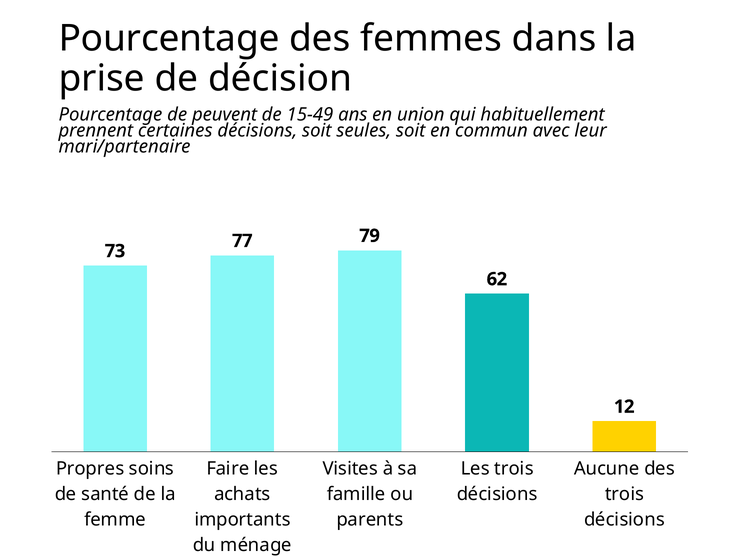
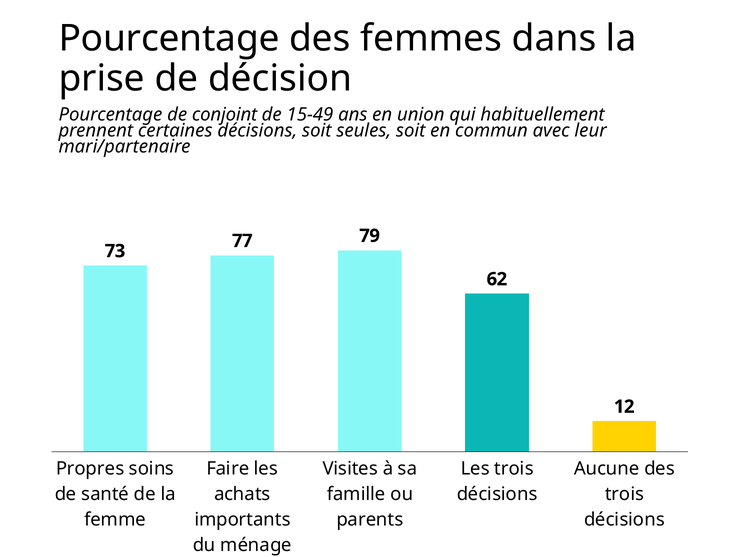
peuvent: peuvent -> conjoint
